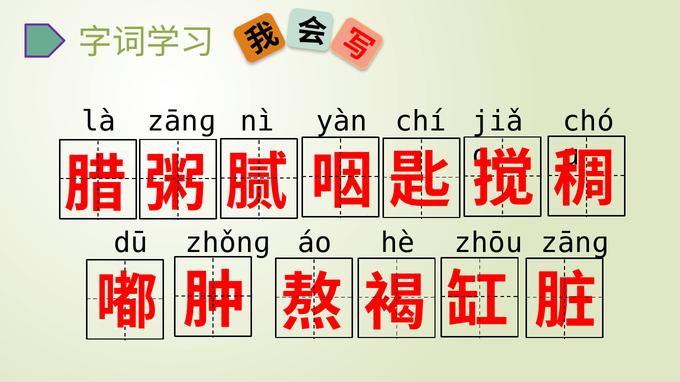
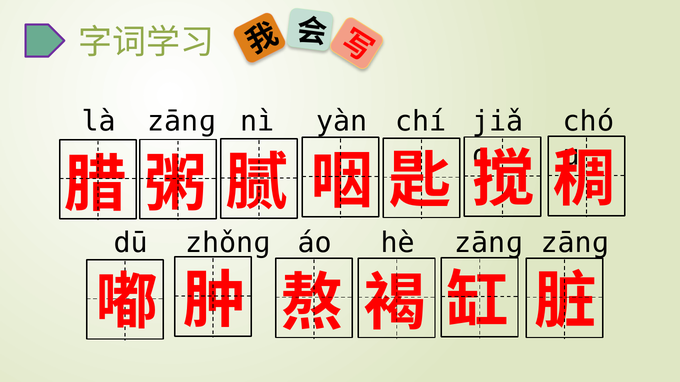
hè zhōu: zhōu -> zānɡ
